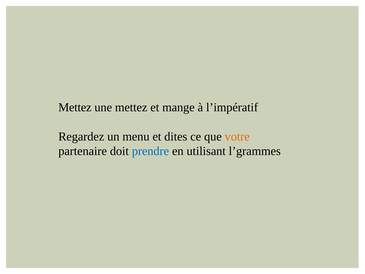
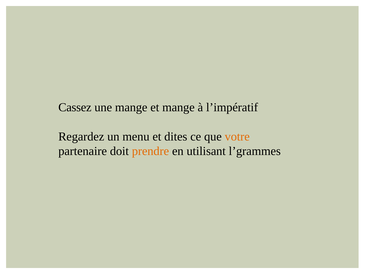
Mettez at (75, 107): Mettez -> Cassez
une mettez: mettez -> mange
prendre colour: blue -> orange
